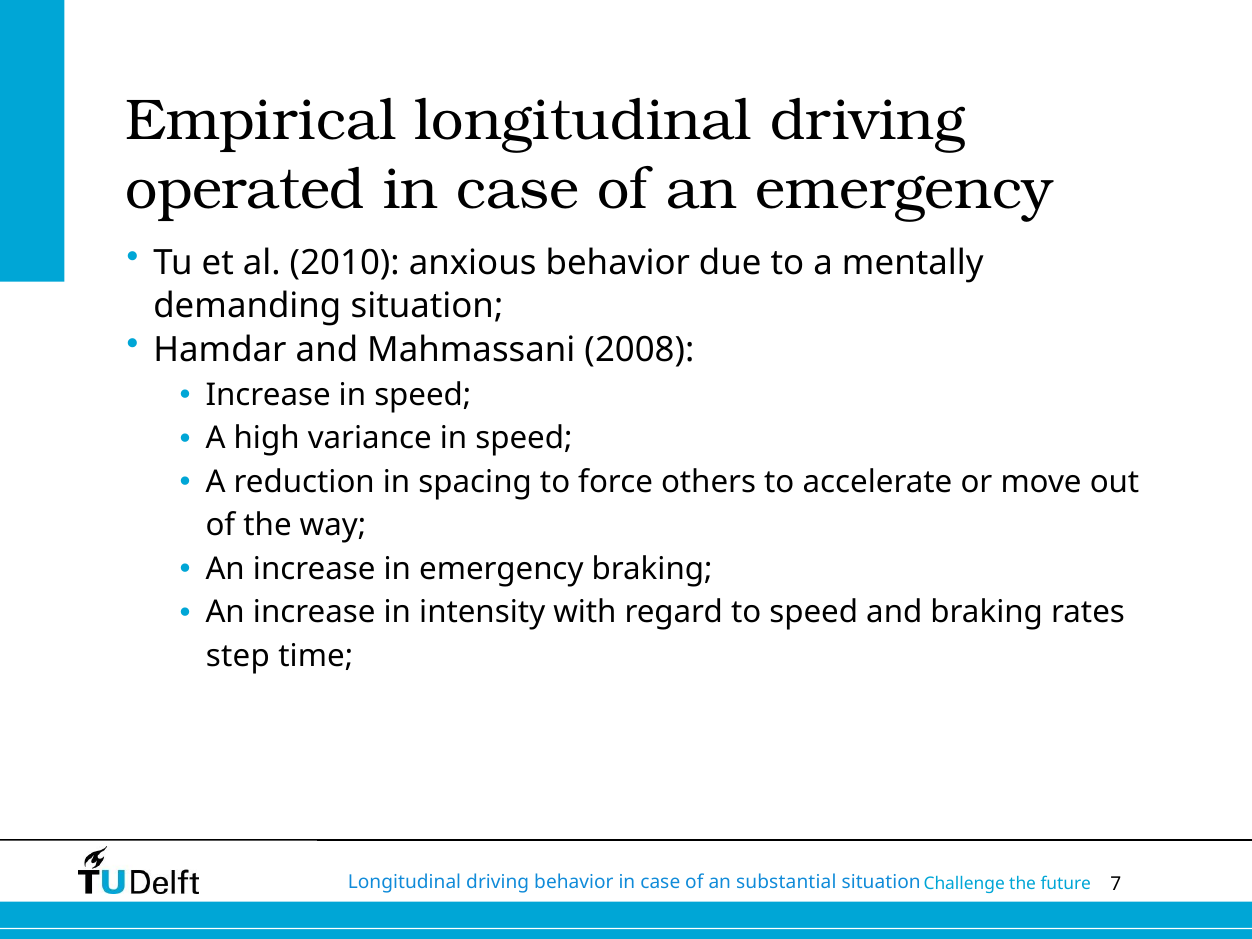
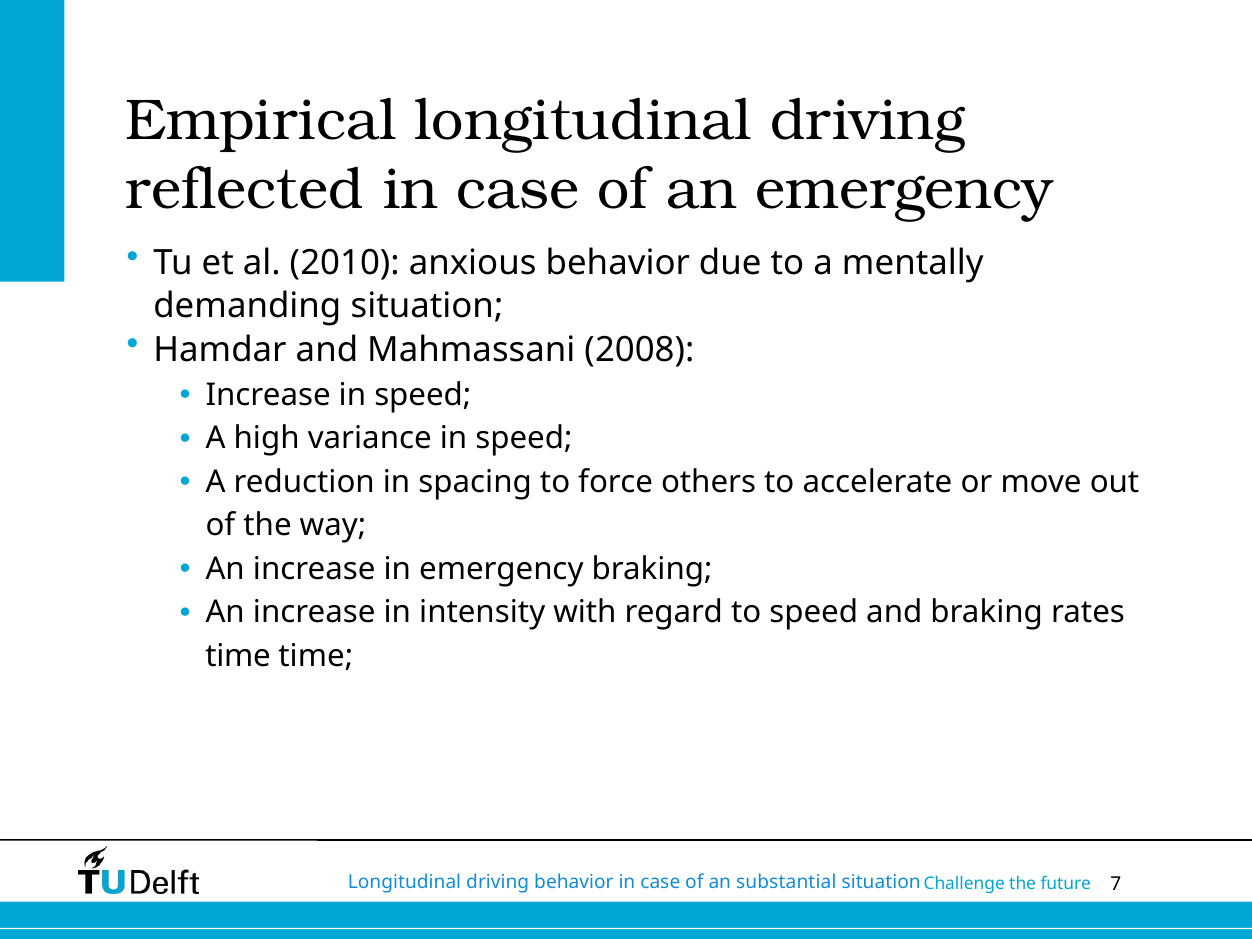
operated: operated -> reflected
step at (238, 656): step -> time
